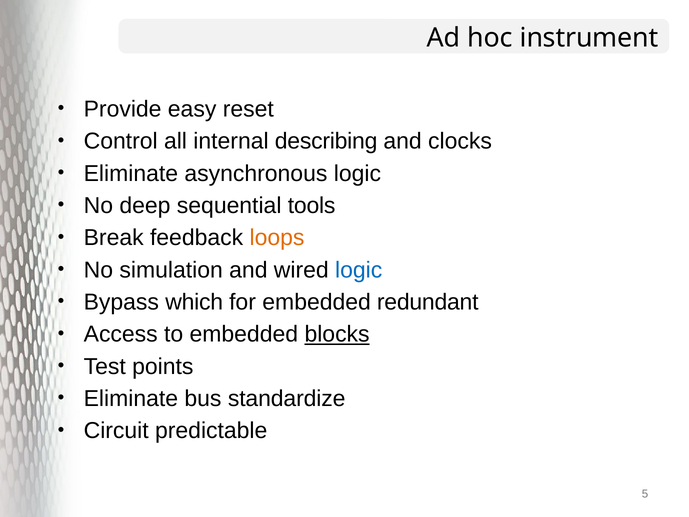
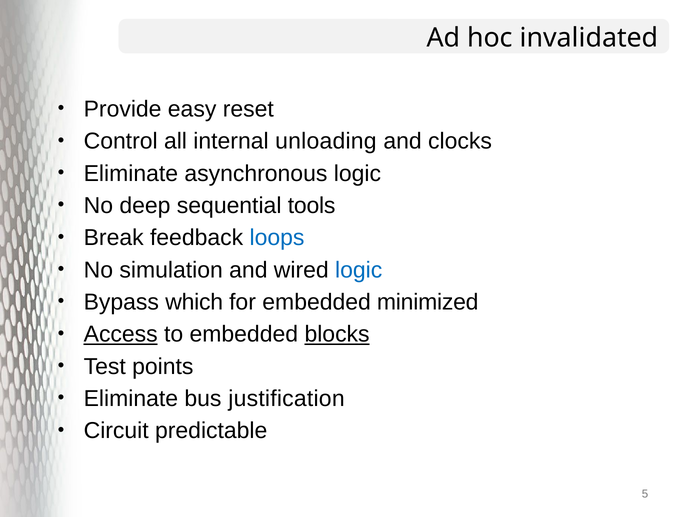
instrument: instrument -> invalidated
describing: describing -> unloading
loops colour: orange -> blue
redundant: redundant -> minimized
Access underline: none -> present
standardize: standardize -> justification
